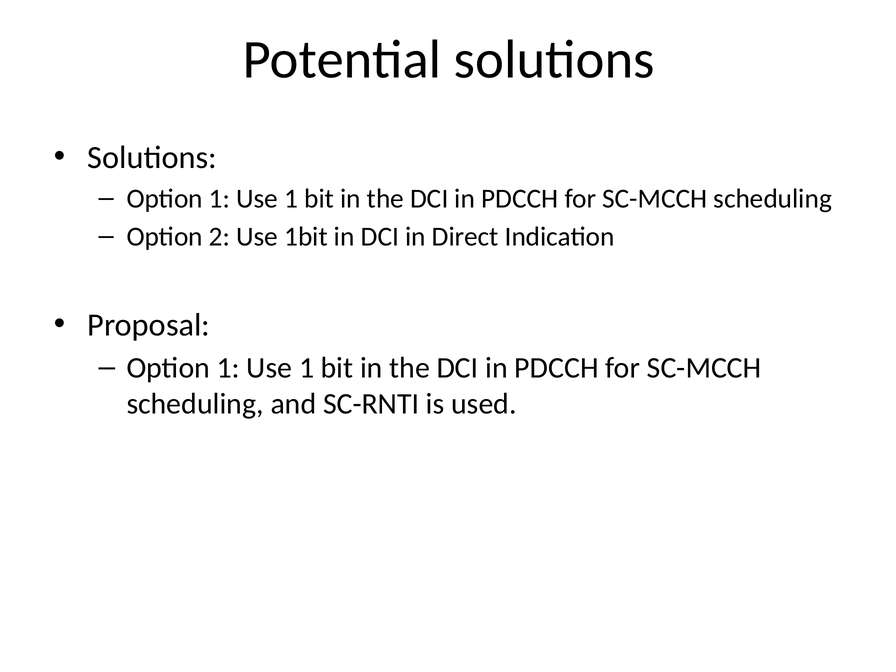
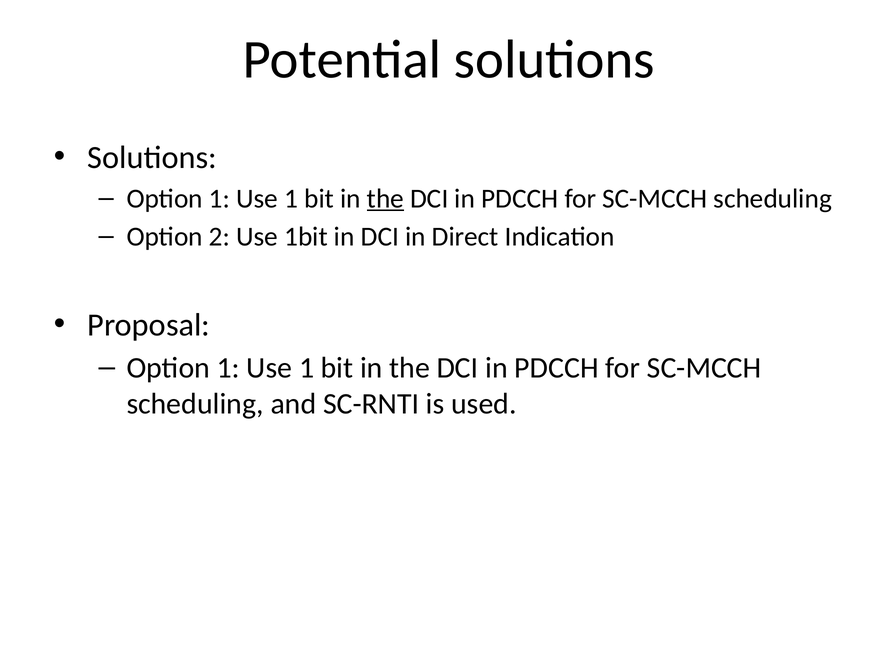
the at (385, 199) underline: none -> present
